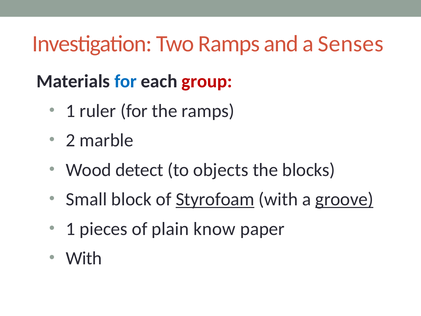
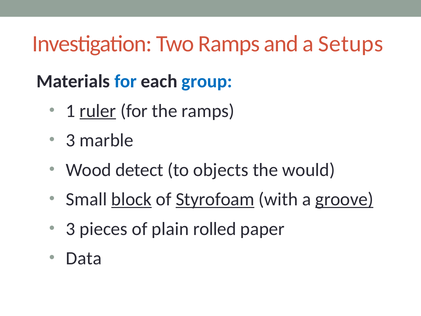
Senses: Senses -> Setups
group colour: red -> blue
ruler underline: none -> present
2 at (71, 140): 2 -> 3
blocks: blocks -> would
block underline: none -> present
1 at (71, 229): 1 -> 3
know: know -> rolled
With at (84, 258): With -> Data
